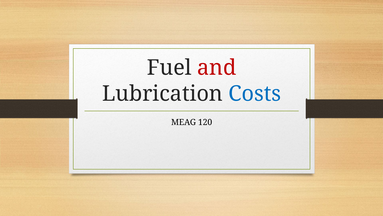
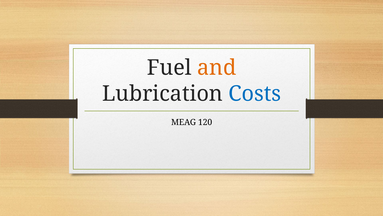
and colour: red -> orange
